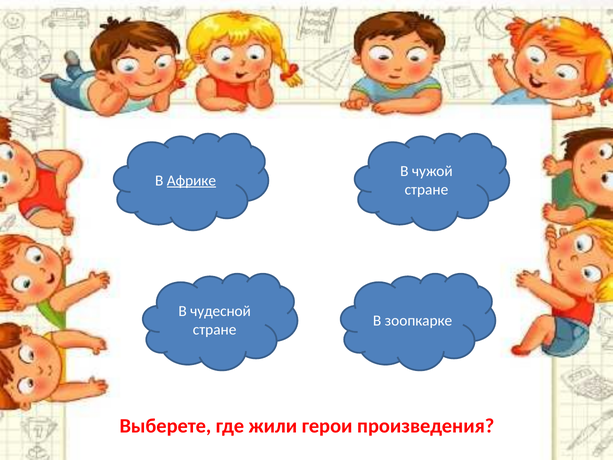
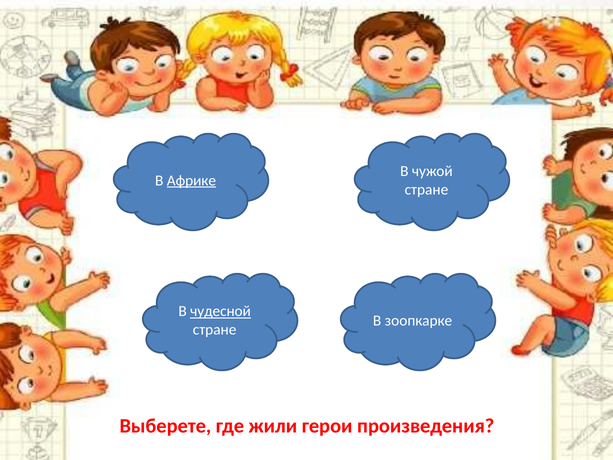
чудесной underline: none -> present
